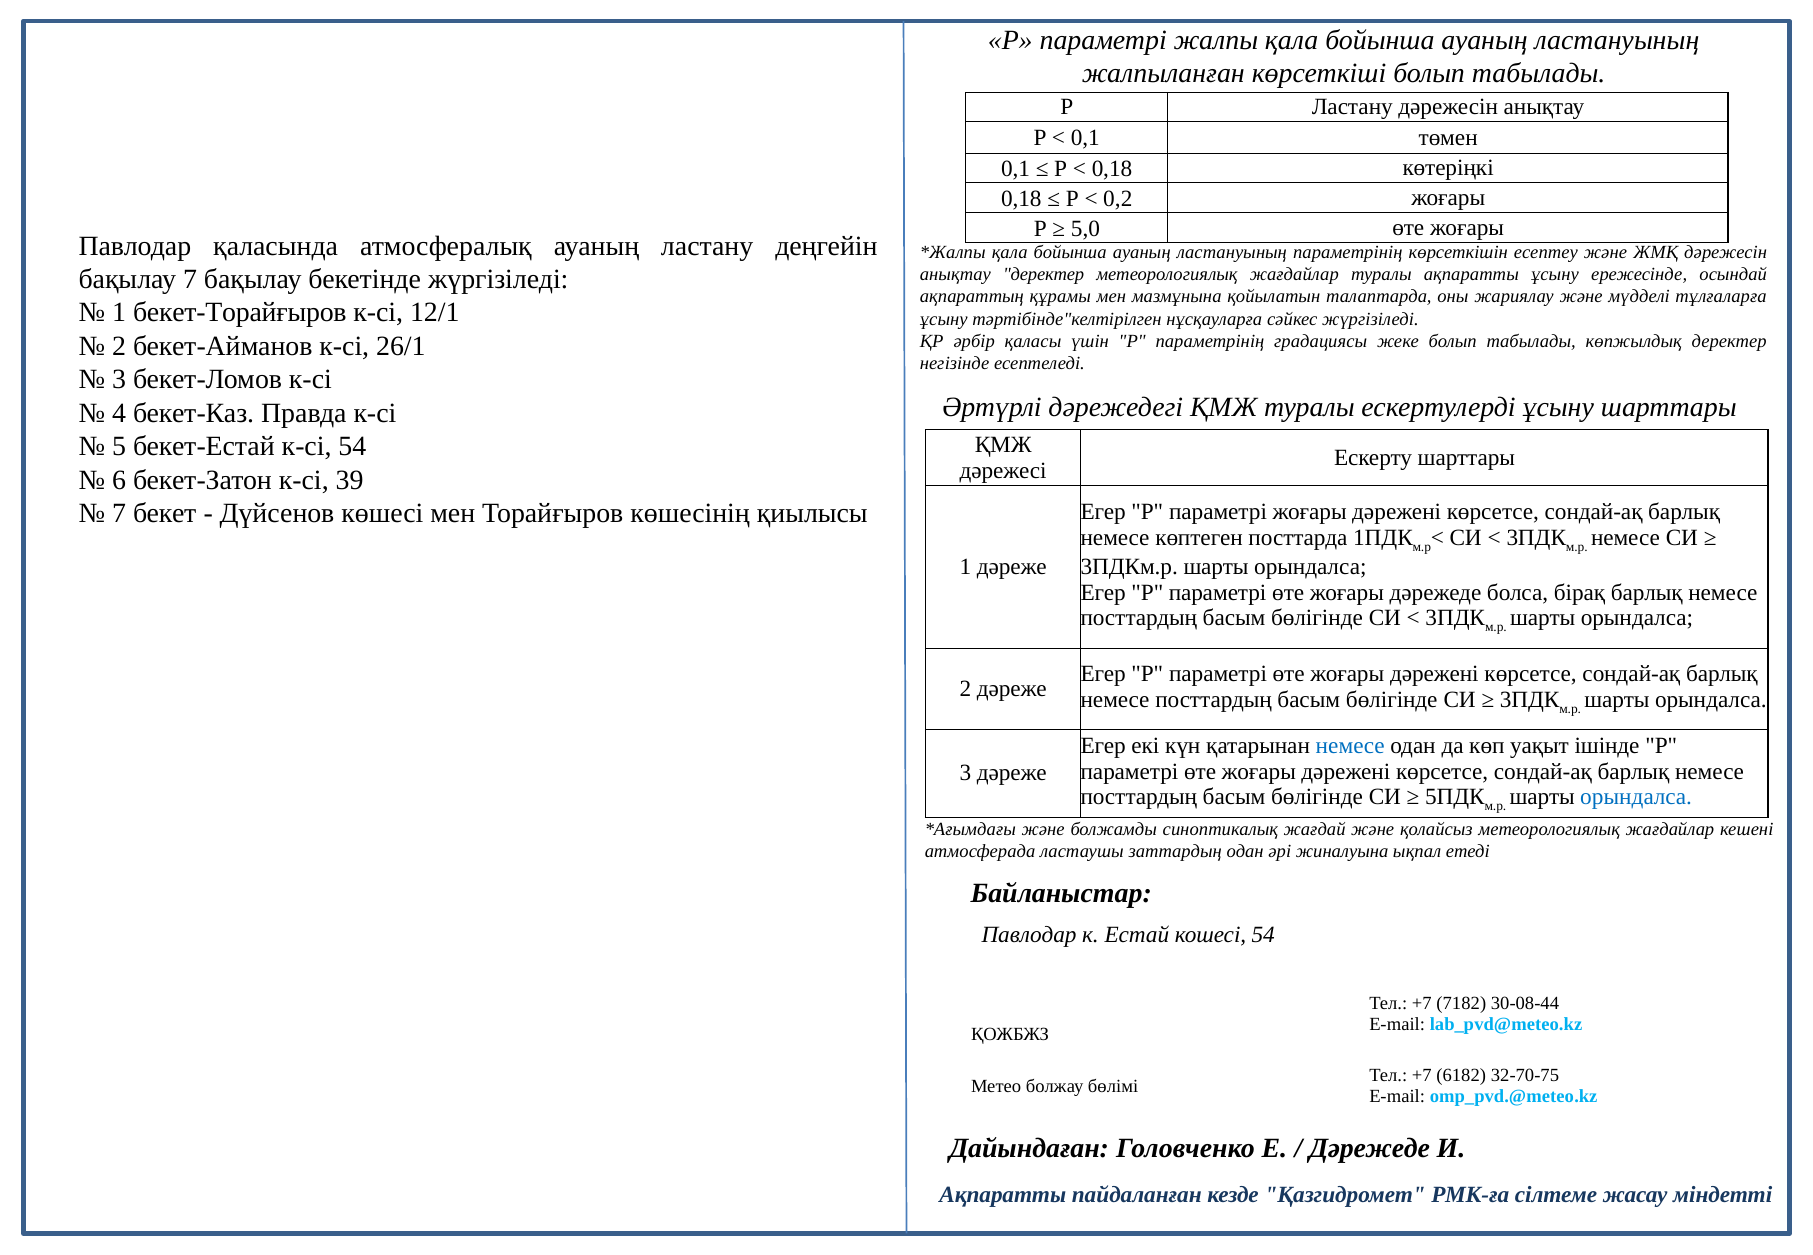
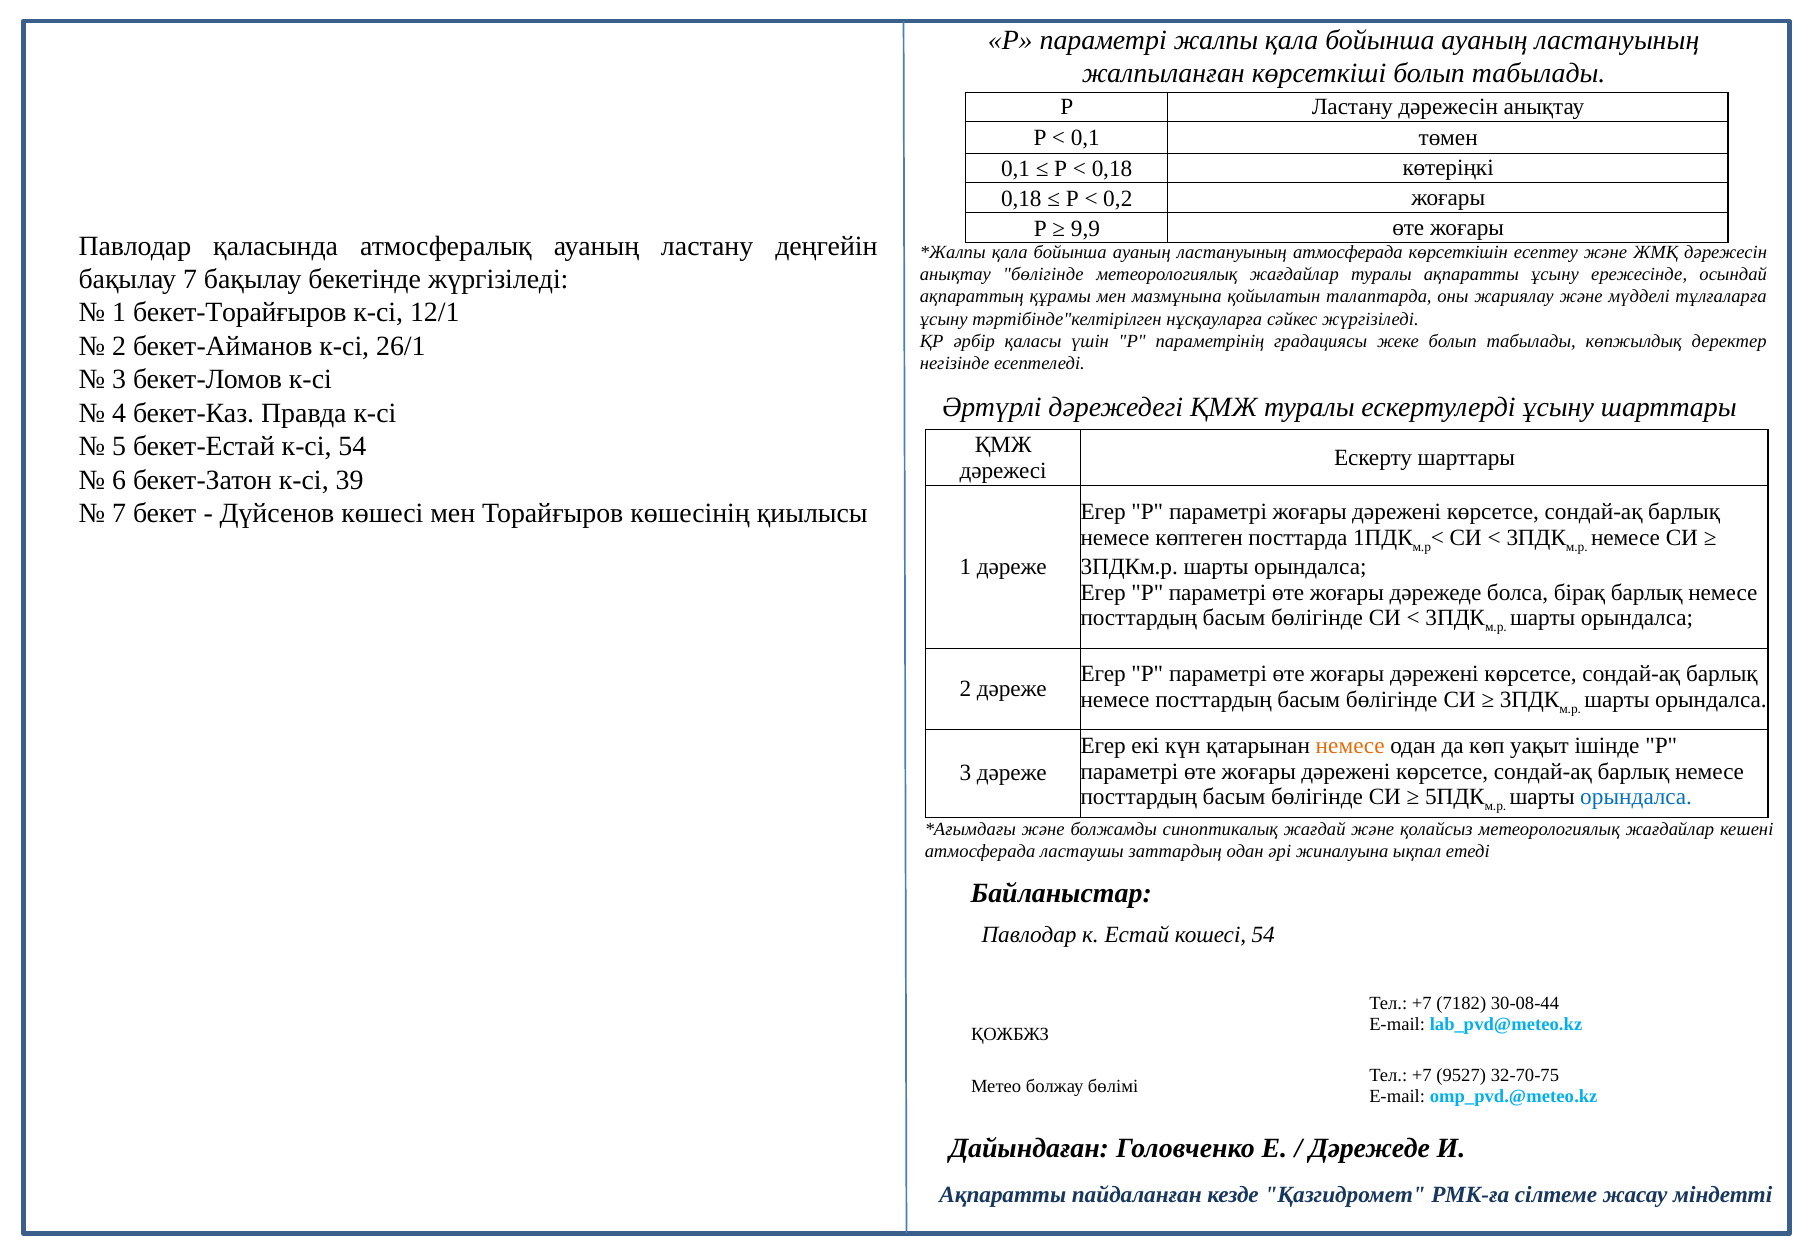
5,0: 5,0 -> 9,9
ластануының параметрінің: параметрінің -> атмосферада
анықтау деректер: деректер -> бөлігінде
немесе at (1350, 746) colour: blue -> orange
6182: 6182 -> 9527
